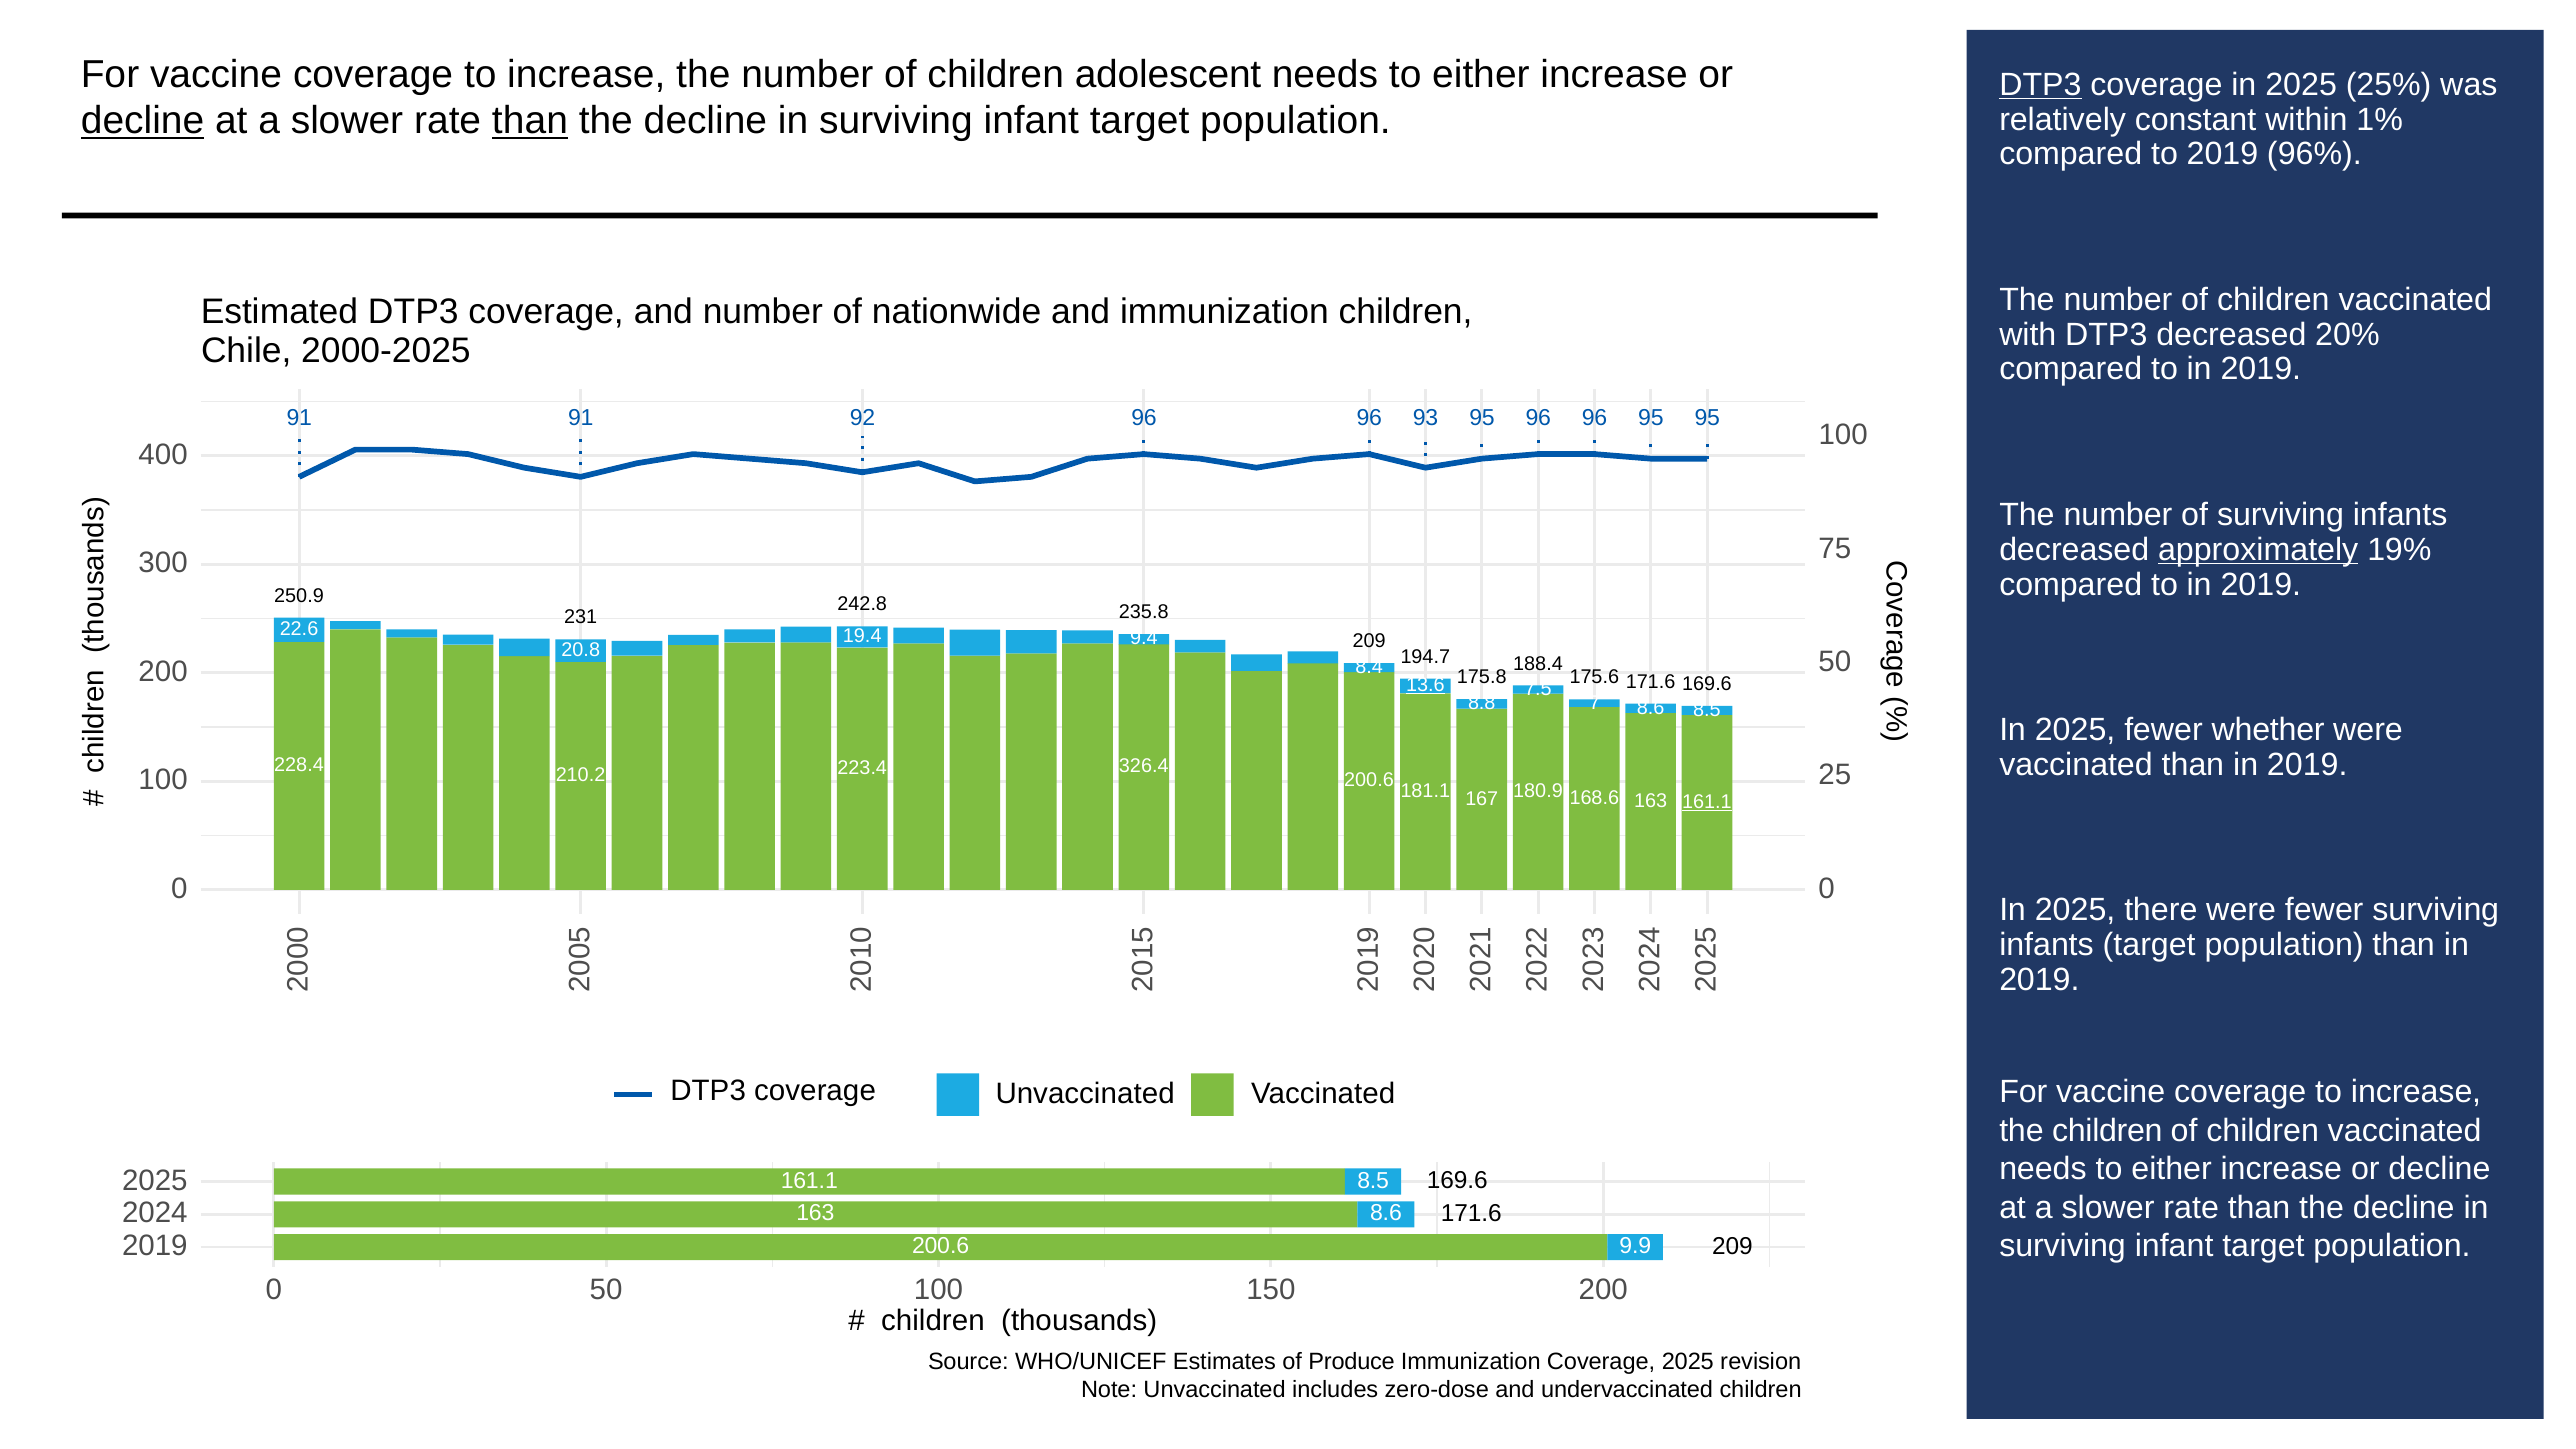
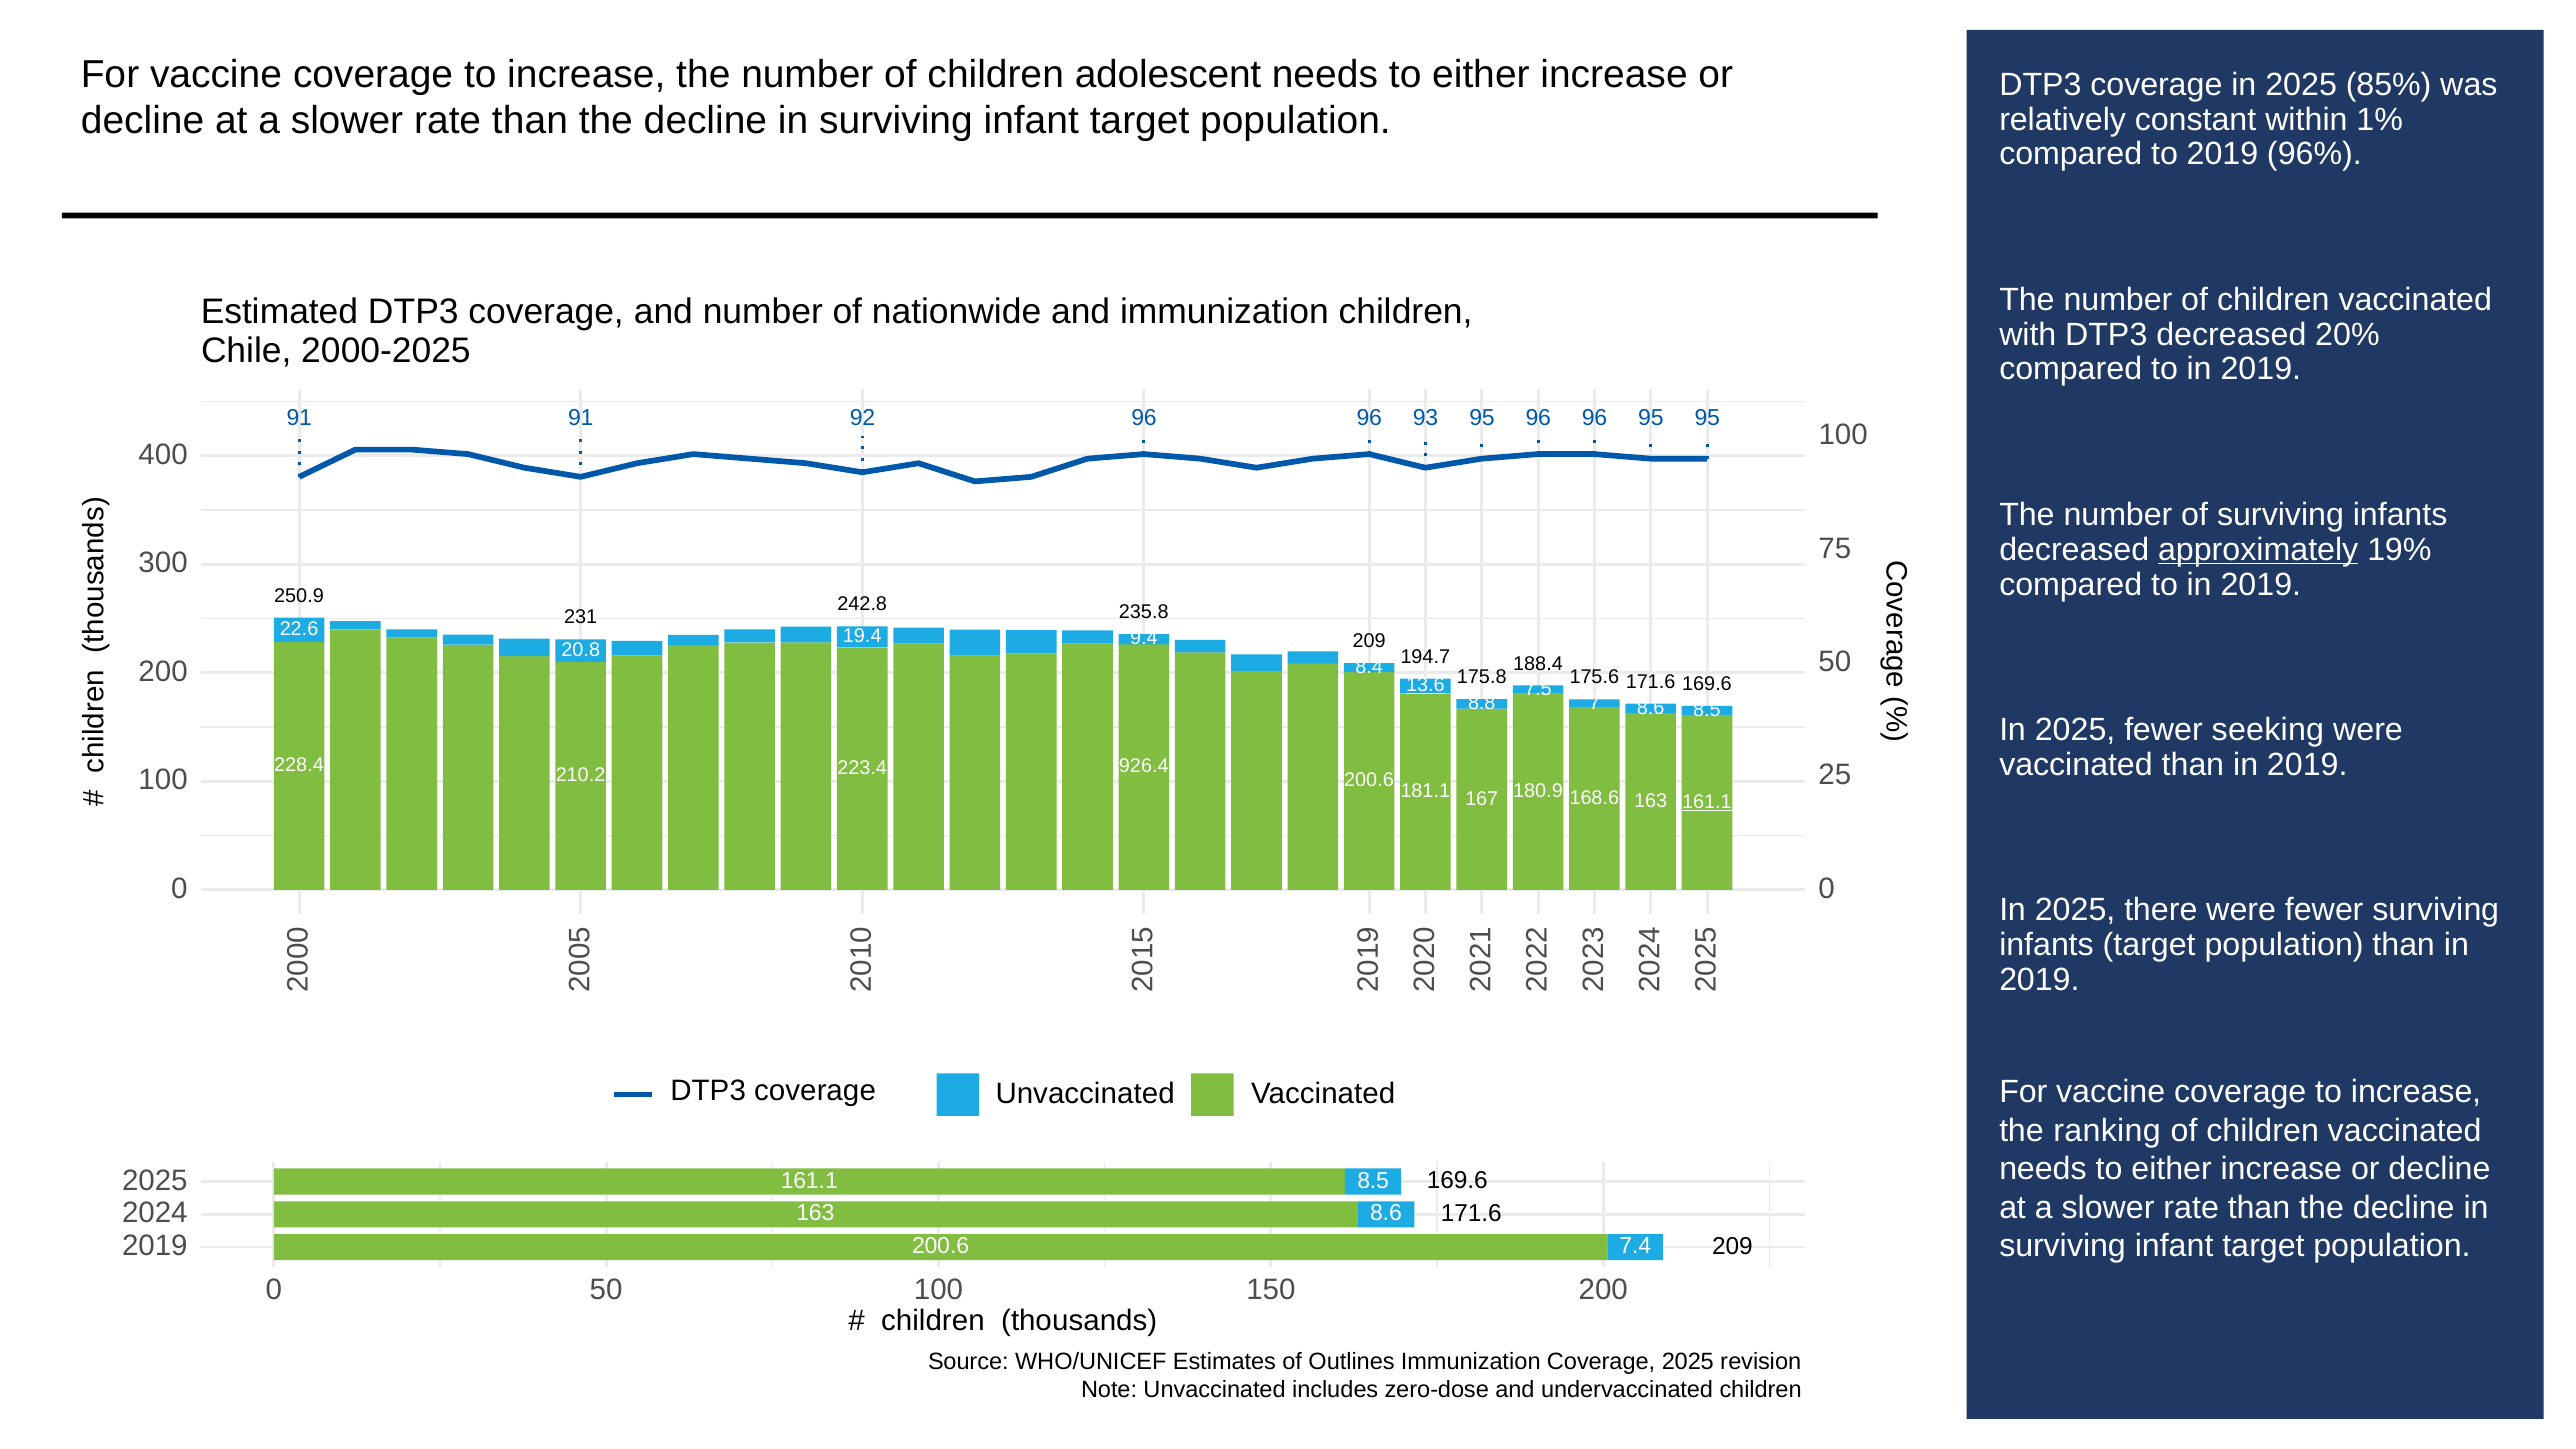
DTP3 at (2040, 85) underline: present -> none
25%: 25% -> 85%
decline at (143, 121) underline: present -> none
than at (530, 121) underline: present -> none
whether: whether -> seeking
326.4: 326.4 -> 926.4
the children: children -> ranking
9.9: 9.9 -> 7.4
Produce: Produce -> Outlines
